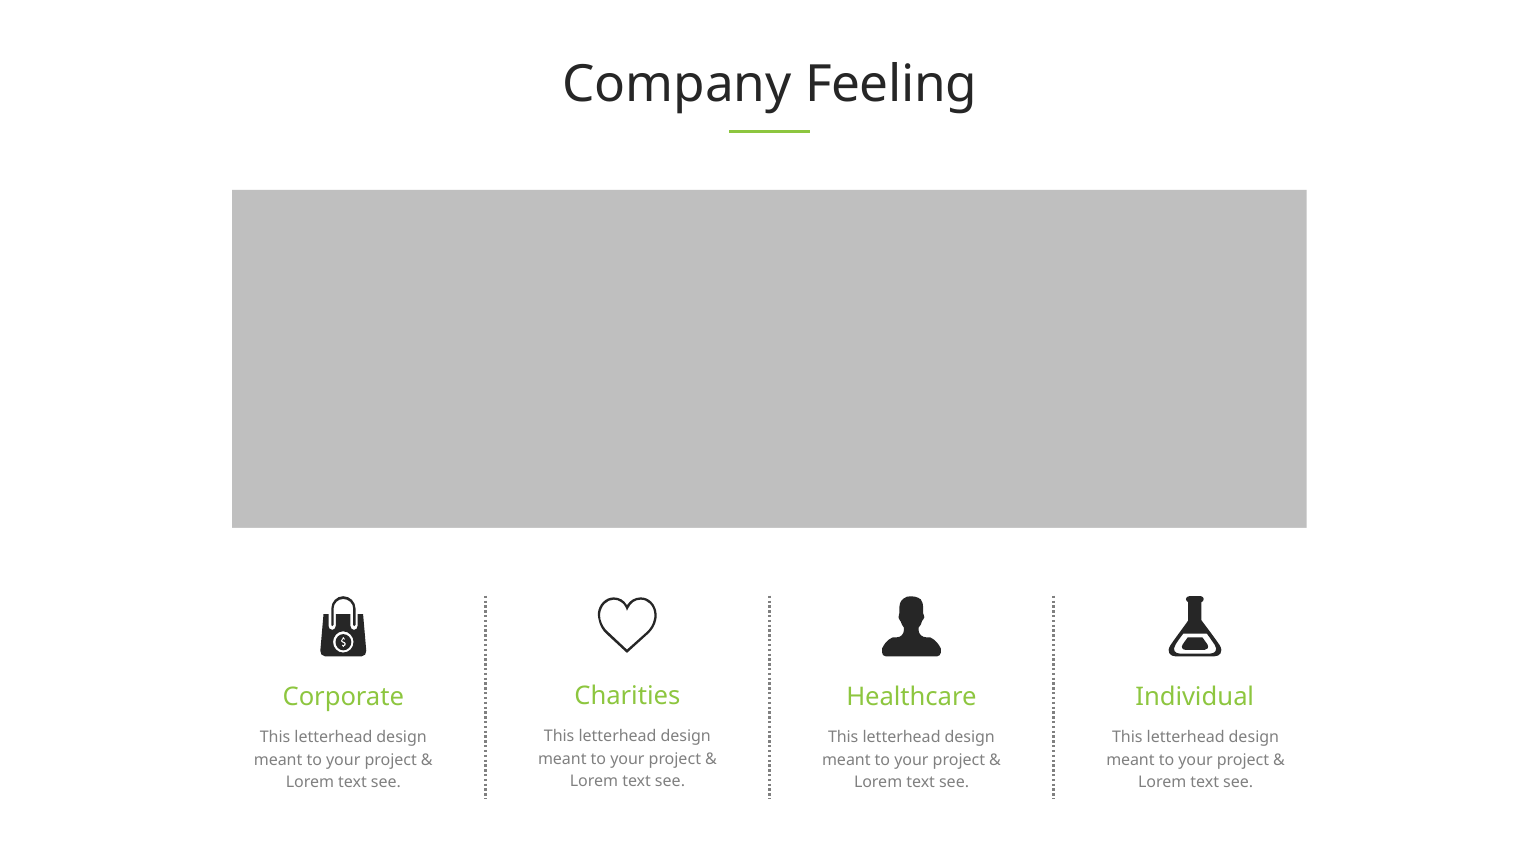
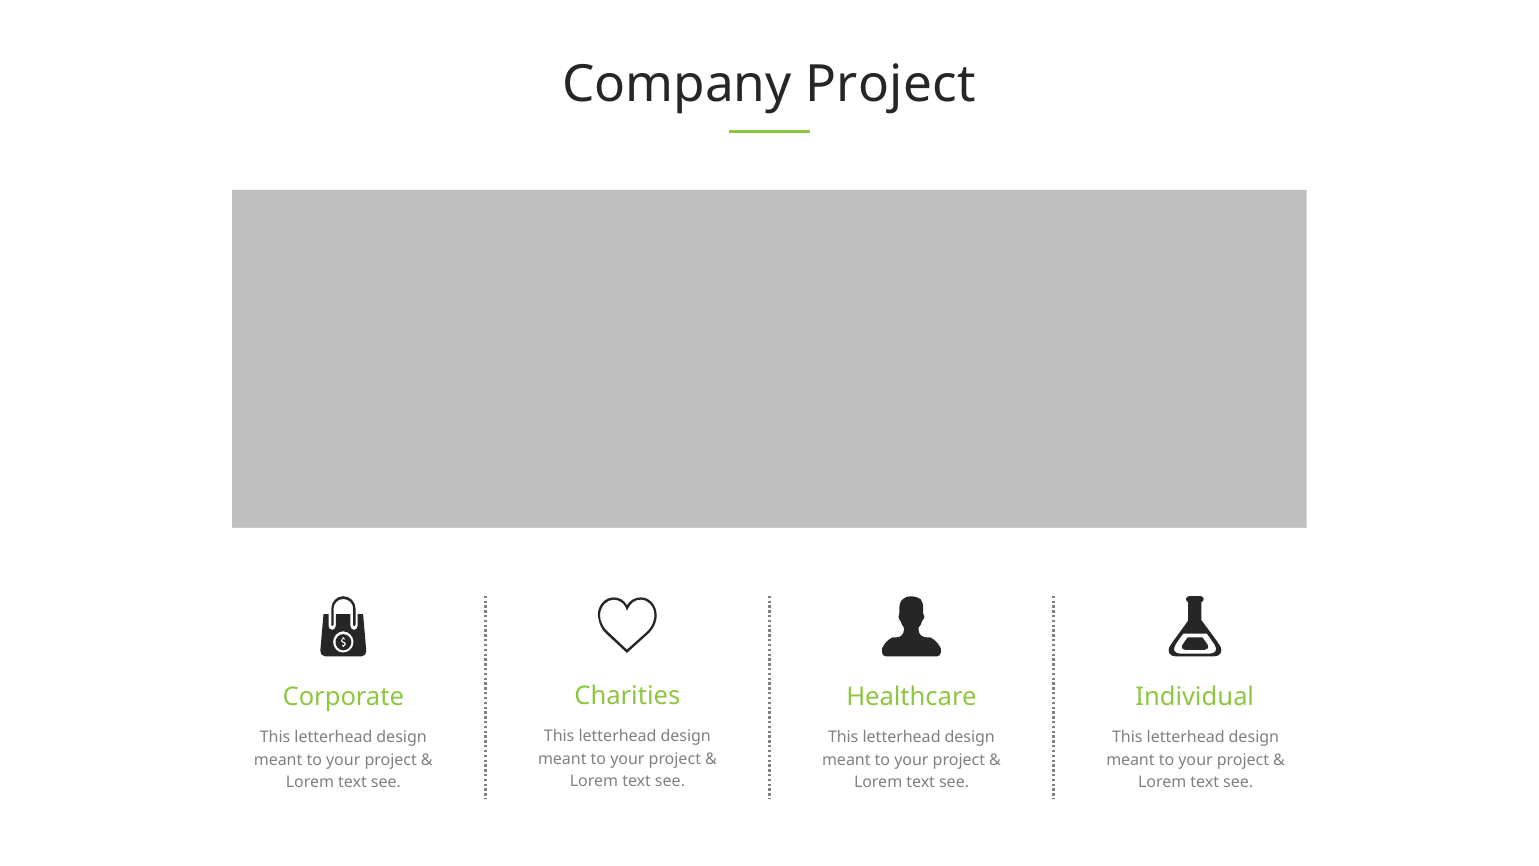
Company Feeling: Feeling -> Project
